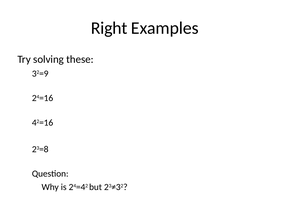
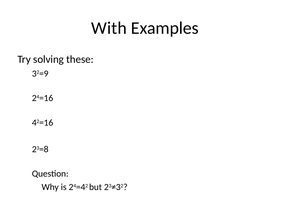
Right: Right -> With
